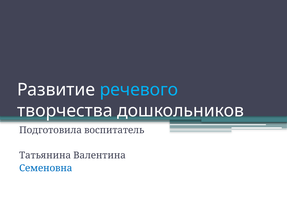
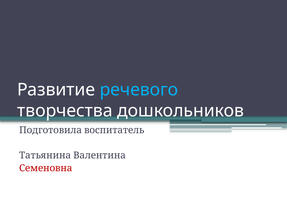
Семеновна colour: blue -> red
